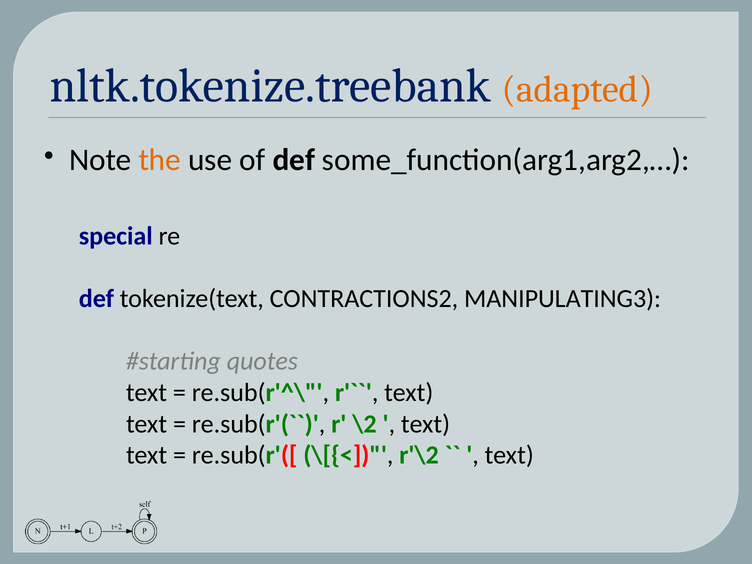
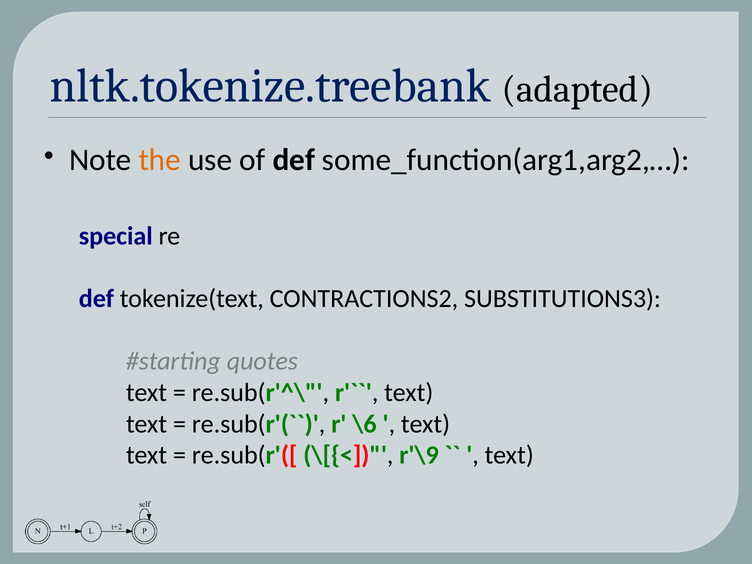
adapted colour: orange -> black
MANIPULATING3: MANIPULATING3 -> SUBSTITUTIONS3
\2: \2 -> \6
r'\2: r'\2 -> r'\9
